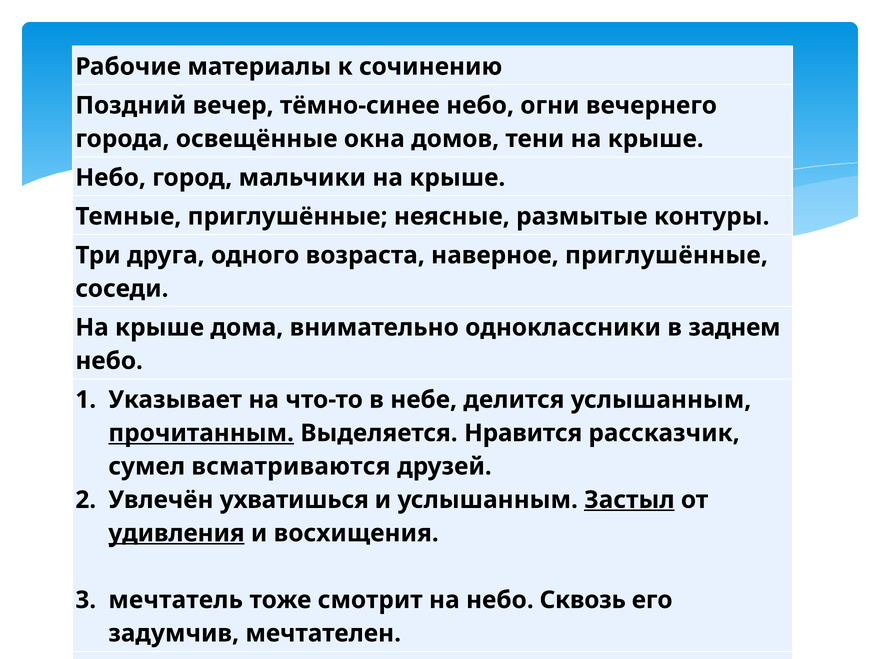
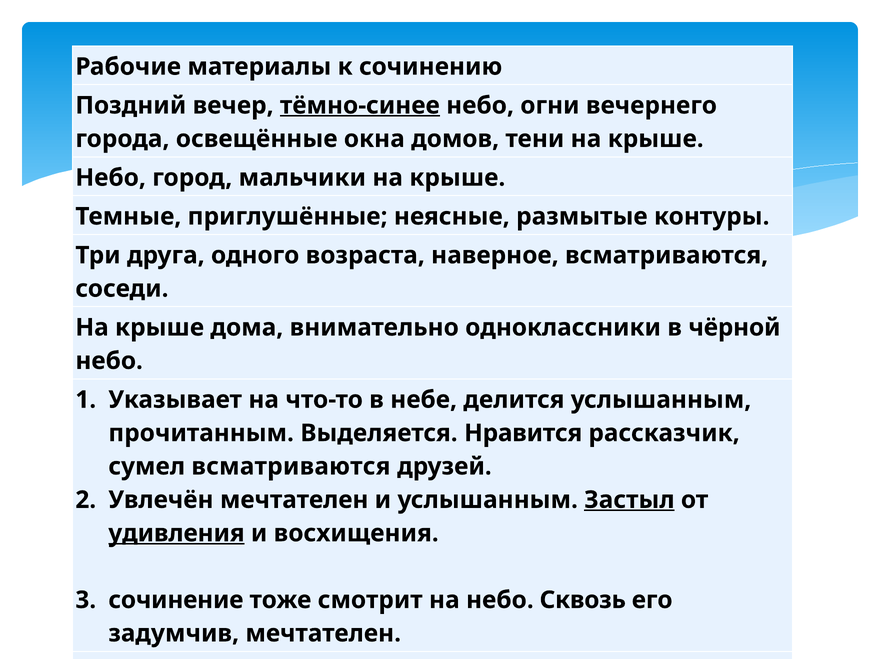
тёмно-синее underline: none -> present
наверное приглушённые: приглушённые -> всматриваются
заднем: заднем -> чёрной
прочитанным underline: present -> none
Увлечён ухватишься: ухватишься -> мечтателен
мечтатель at (176, 600): мечтатель -> сочинение
